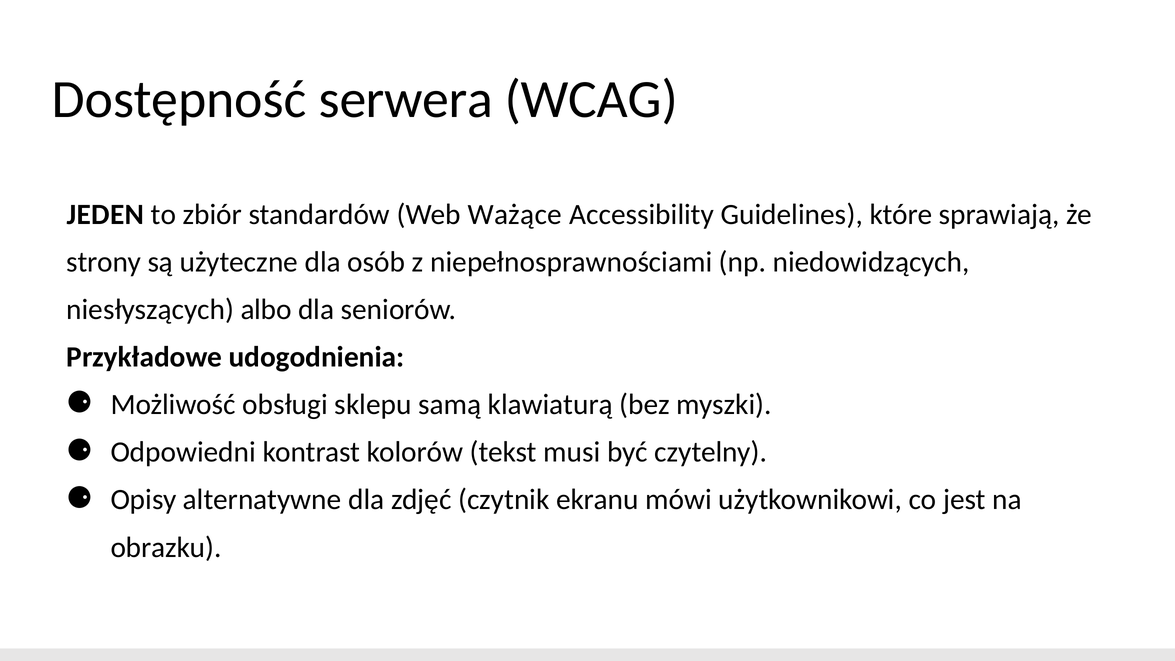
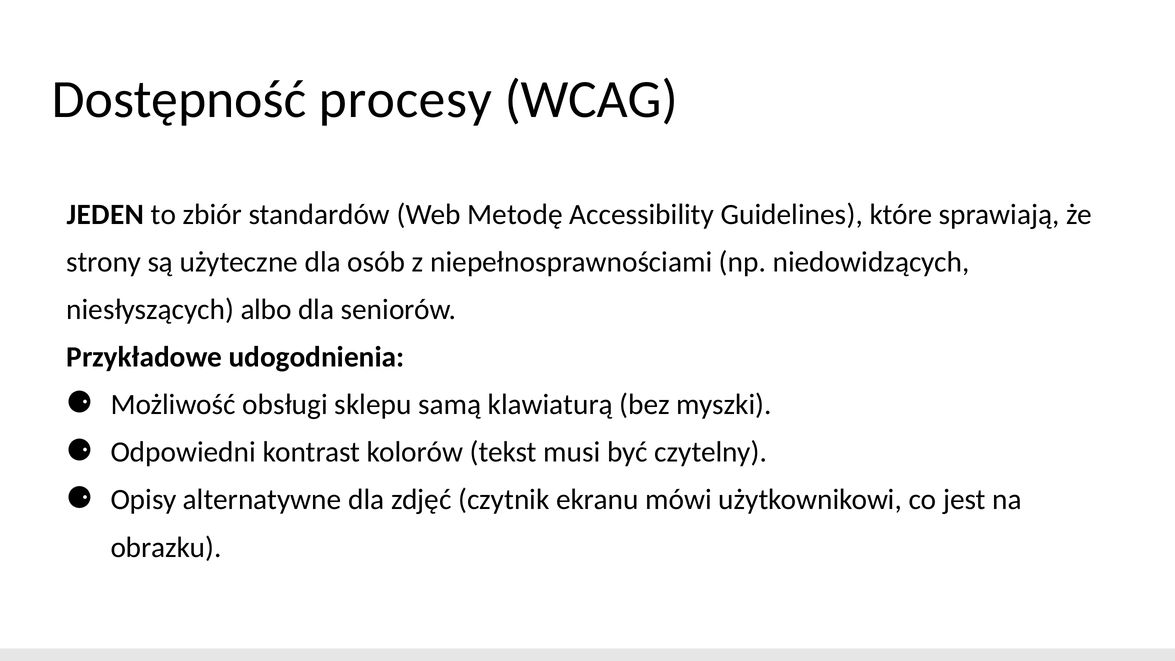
serwera: serwera -> procesy
Ważące: Ważące -> Metodę
